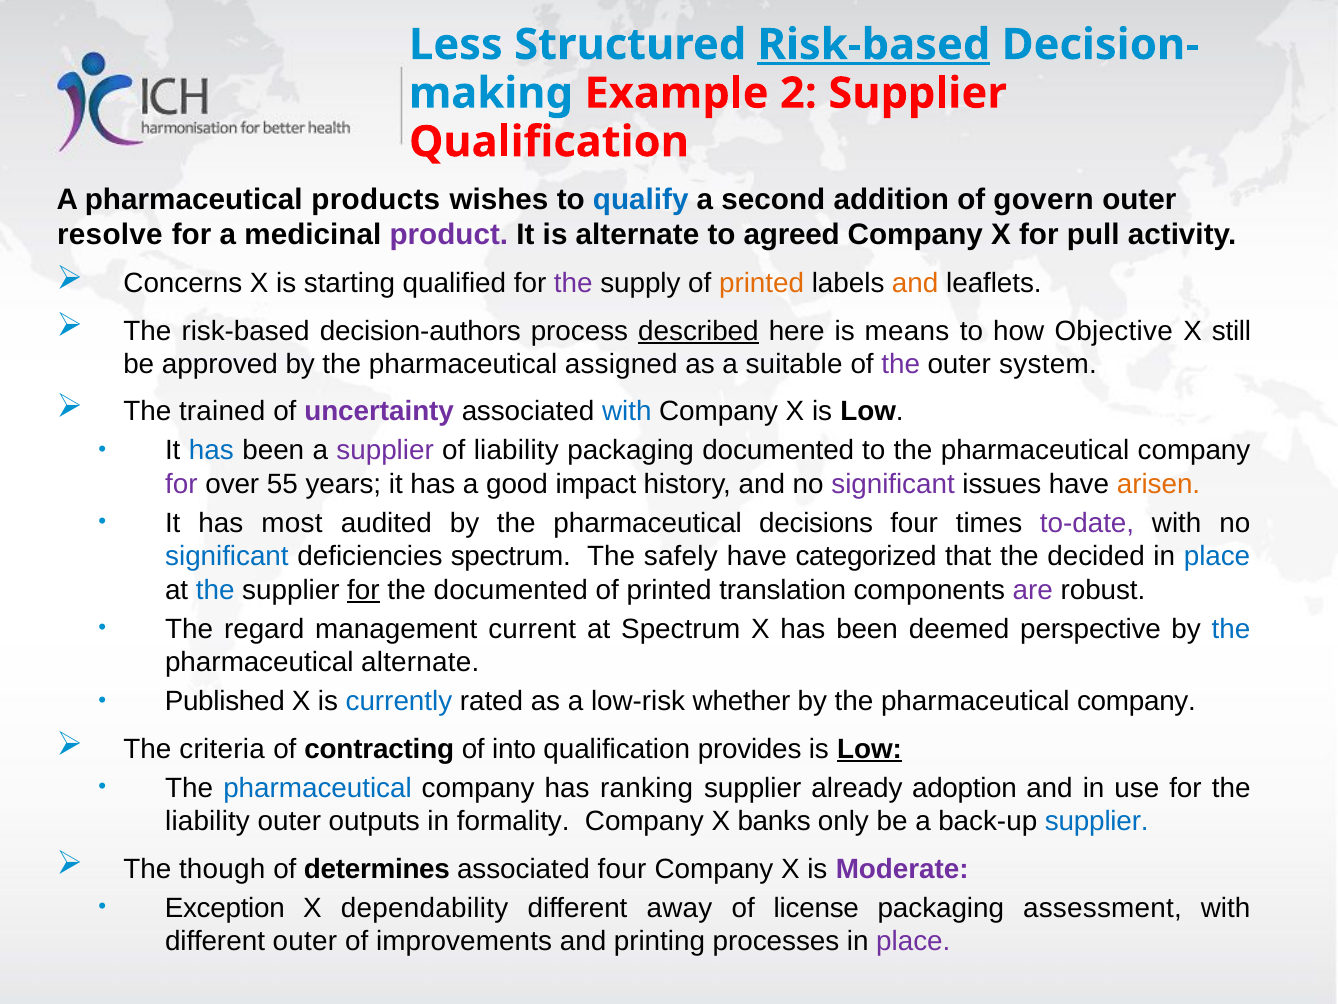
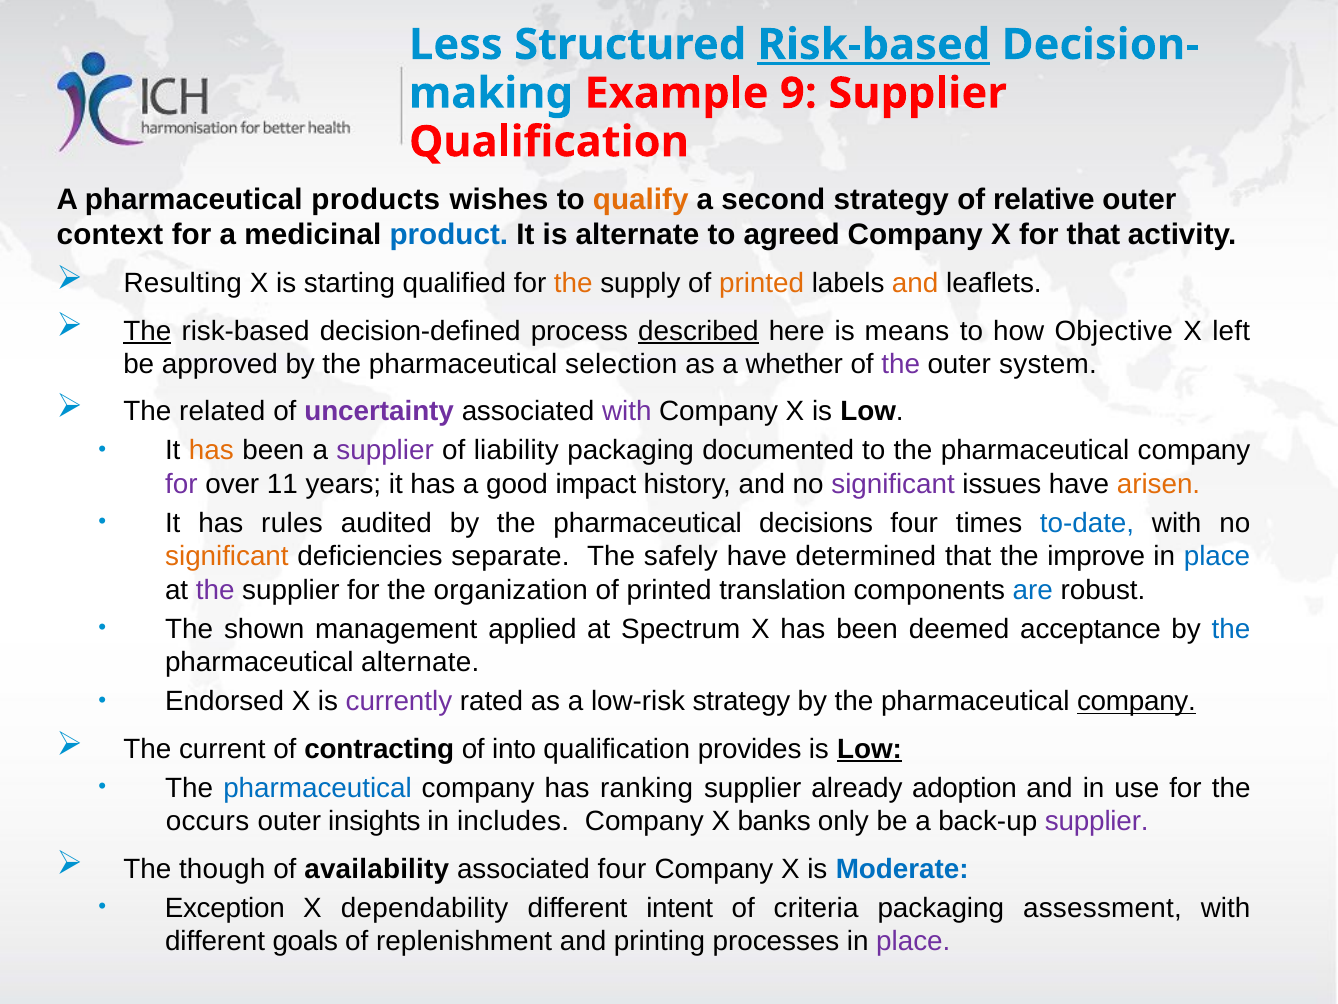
2: 2 -> 9
qualify colour: blue -> orange
second addition: addition -> strategy
govern: govern -> relative
resolve: resolve -> context
product colour: purple -> blue
for pull: pull -> that
Concerns: Concerns -> Resulting
the at (573, 283) colour: purple -> orange
The at (147, 331) underline: none -> present
decision-authors: decision-authors -> decision-defined
still: still -> left
assigned: assigned -> selection
suitable: suitable -> whether
trained: trained -> related
with at (627, 411) colour: blue -> purple
has at (211, 450) colour: blue -> orange
55: 55 -> 11
most: most -> rules
to-date colour: purple -> blue
significant at (227, 556) colour: blue -> orange
deficiencies spectrum: spectrum -> separate
categorized: categorized -> determined
decided: decided -> improve
the at (215, 590) colour: blue -> purple
for at (363, 590) underline: present -> none
the documented: documented -> organization
are colour: purple -> blue
regard: regard -> shown
current: current -> applied
perspective: perspective -> acceptance
Published: Published -> Endorsed
currently colour: blue -> purple
low-risk whether: whether -> strategy
company at (1136, 701) underline: none -> present
criteria: criteria -> current
liability at (208, 821): liability -> occurs
outputs: outputs -> insights
formality: formality -> includes
supplier at (1097, 821) colour: blue -> purple
determines: determines -> availability
Moderate colour: purple -> blue
away: away -> intent
license: license -> criteria
different outer: outer -> goals
improvements: improvements -> replenishment
